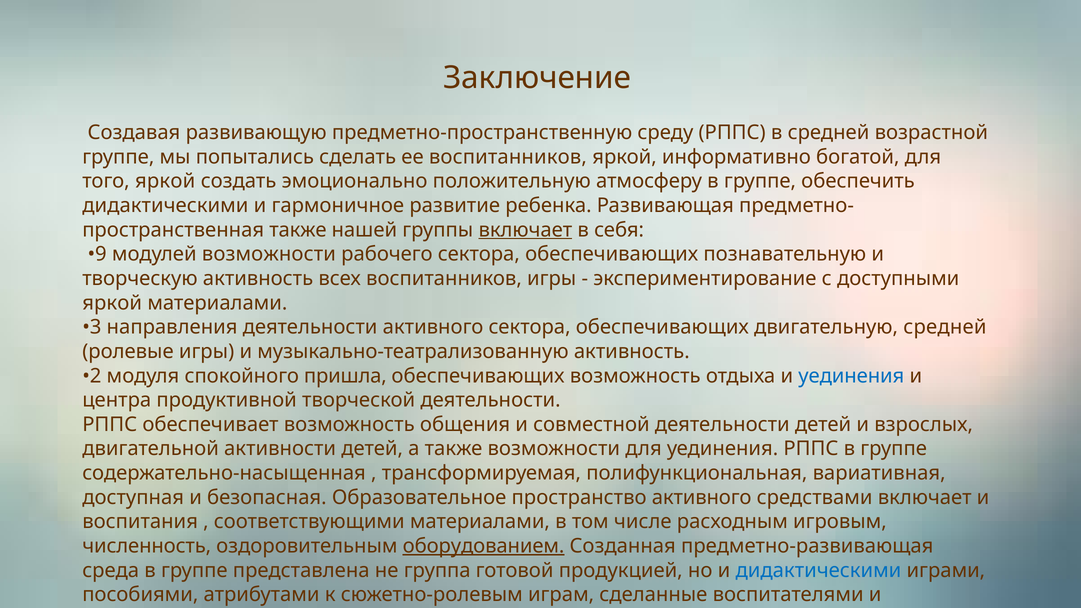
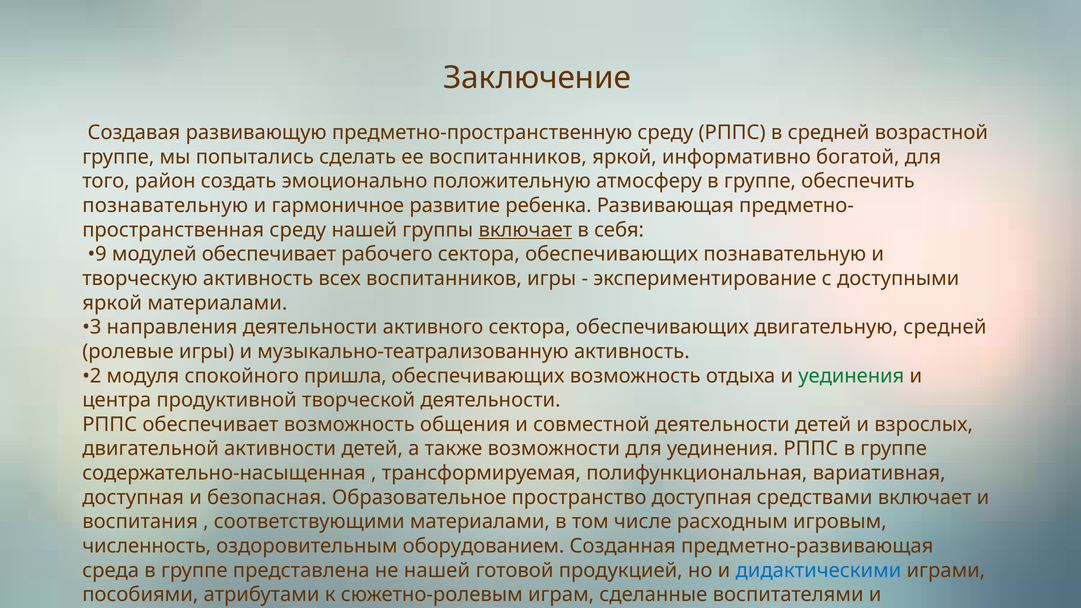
того яркой: яркой -> район
дидактическими at (165, 206): дидактическими -> познавательную
также at (298, 230): также -> среду
модулей возможности: возможности -> обеспечивает
уединения at (851, 376) colour: blue -> green
пространство активного: активного -> доступная
оборудованием underline: present -> none
не группа: группа -> нашей
